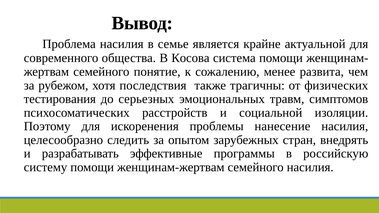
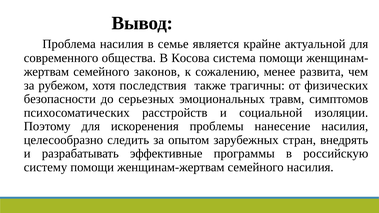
понятие: понятие -> законов
тестирования: тестирования -> безопасности
